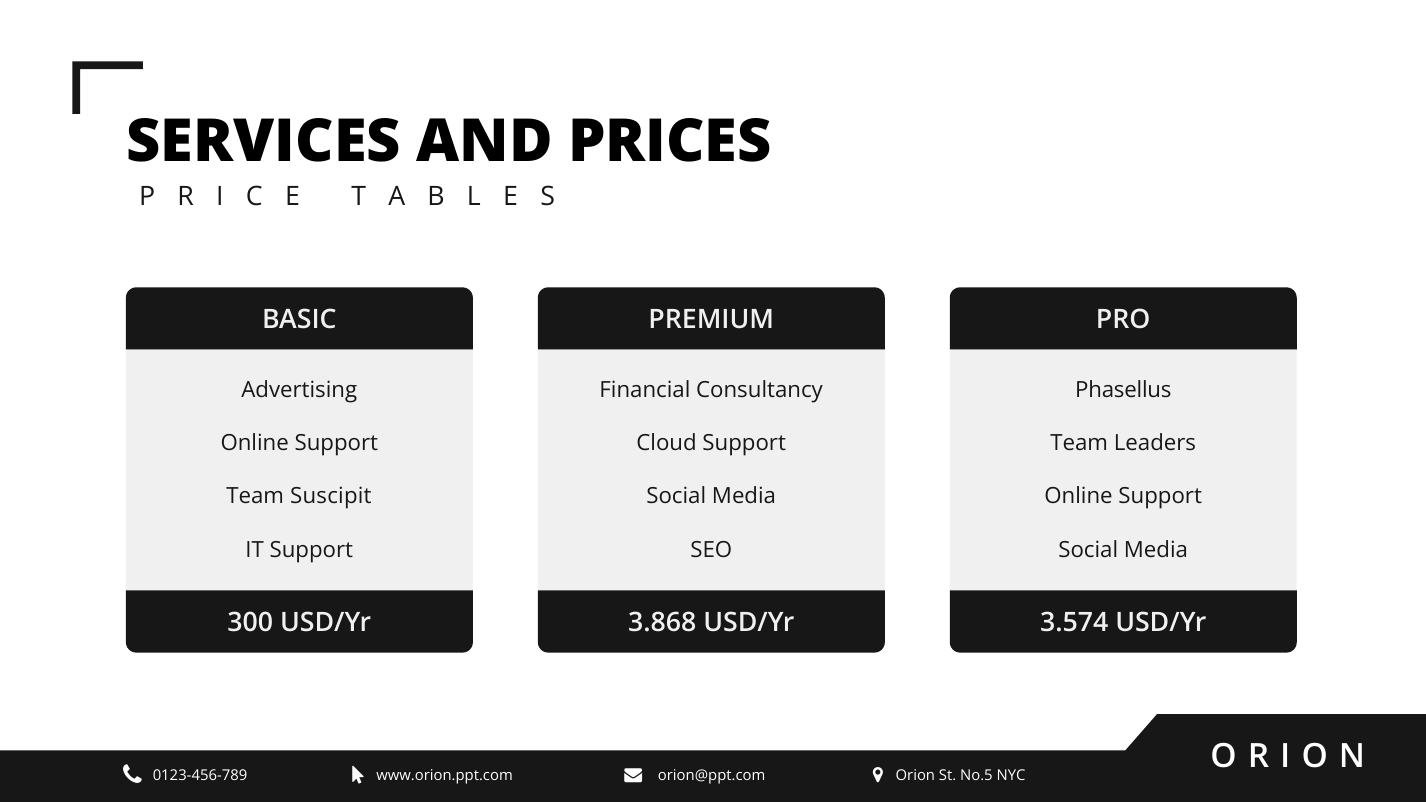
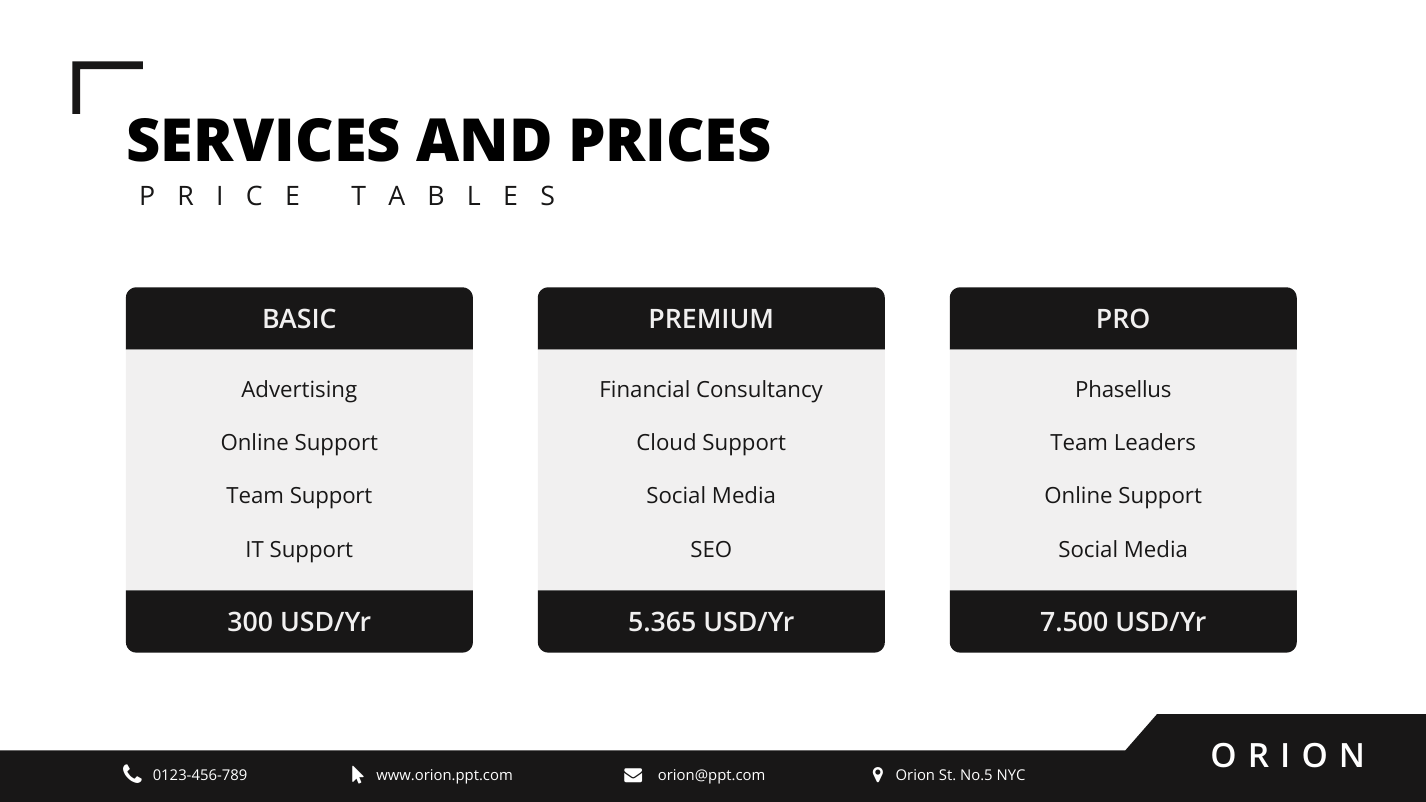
Team Suscipit: Suscipit -> Support
3.868: 3.868 -> 5.365
3.574: 3.574 -> 7.500
